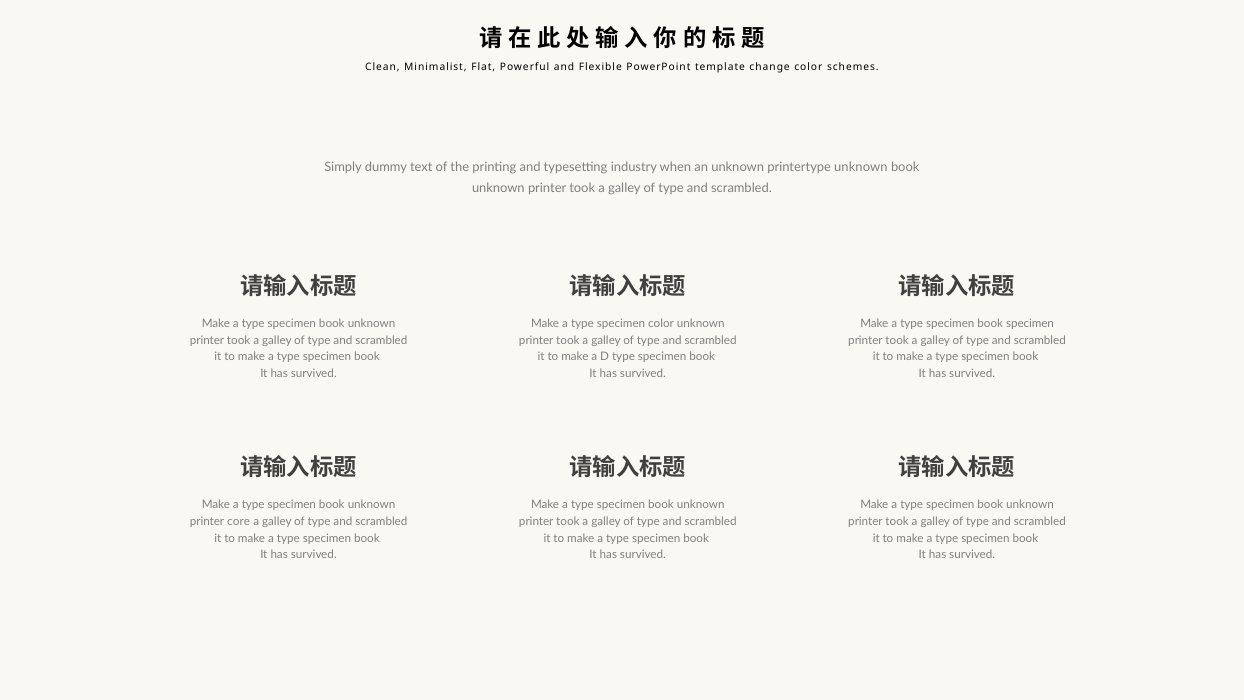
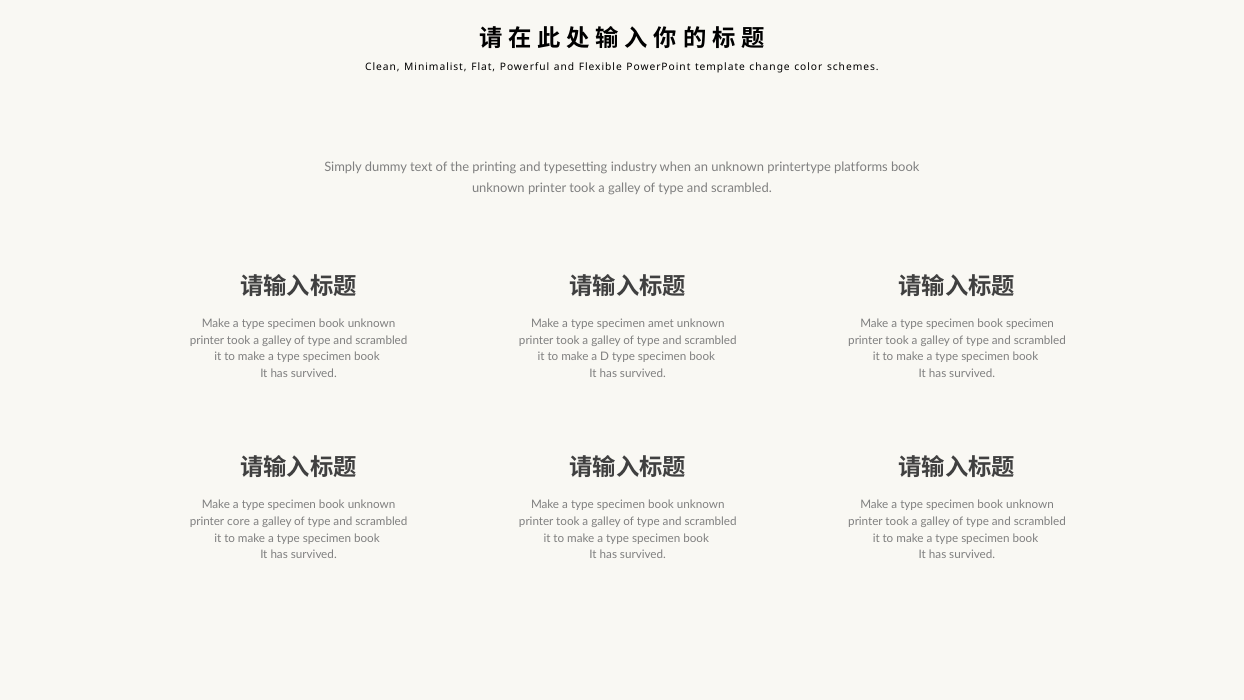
printertype unknown: unknown -> platforms
specimen color: color -> amet
